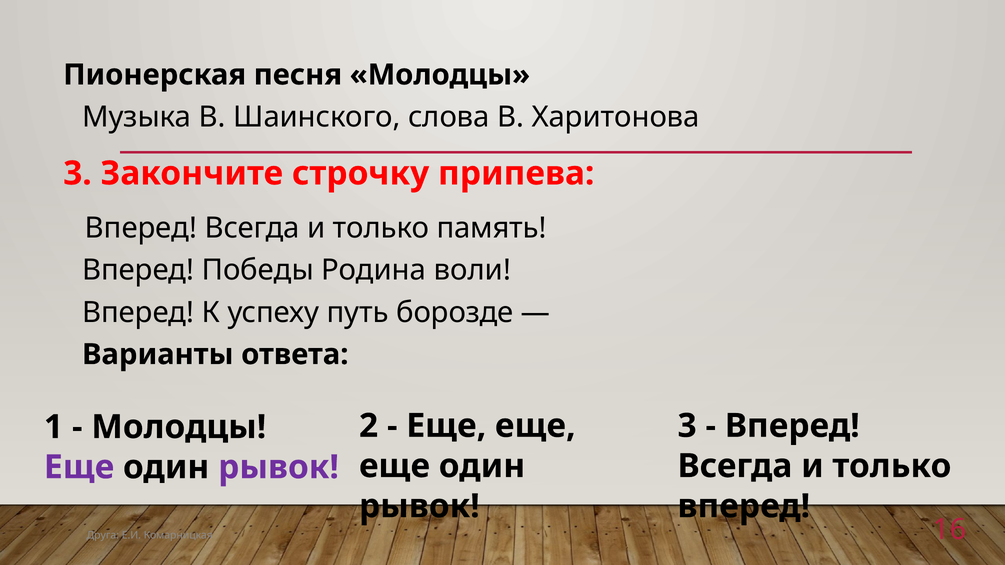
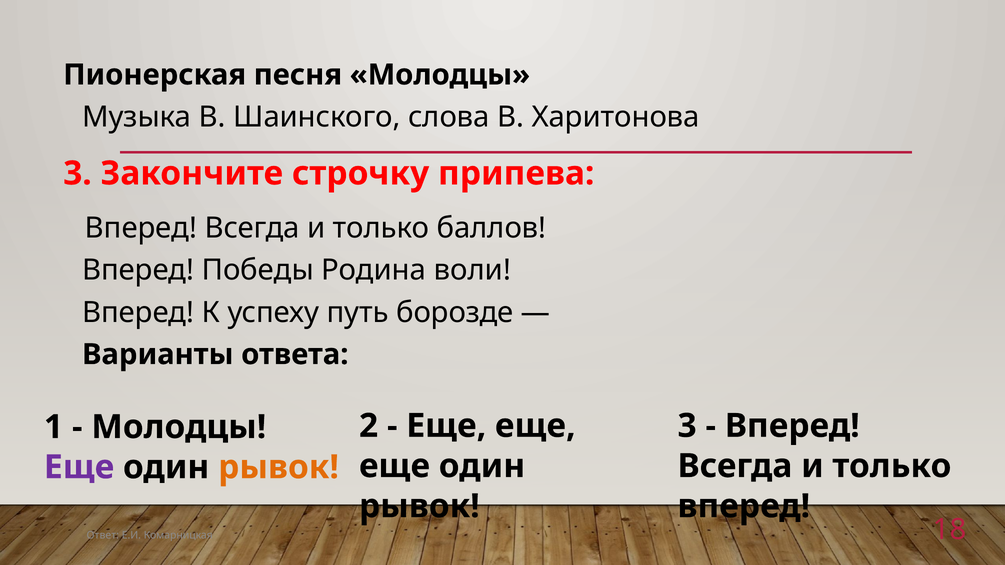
память: память -> баллов
рывок at (278, 467) colour: purple -> orange
Друга: Друга -> Ответ
16: 16 -> 18
